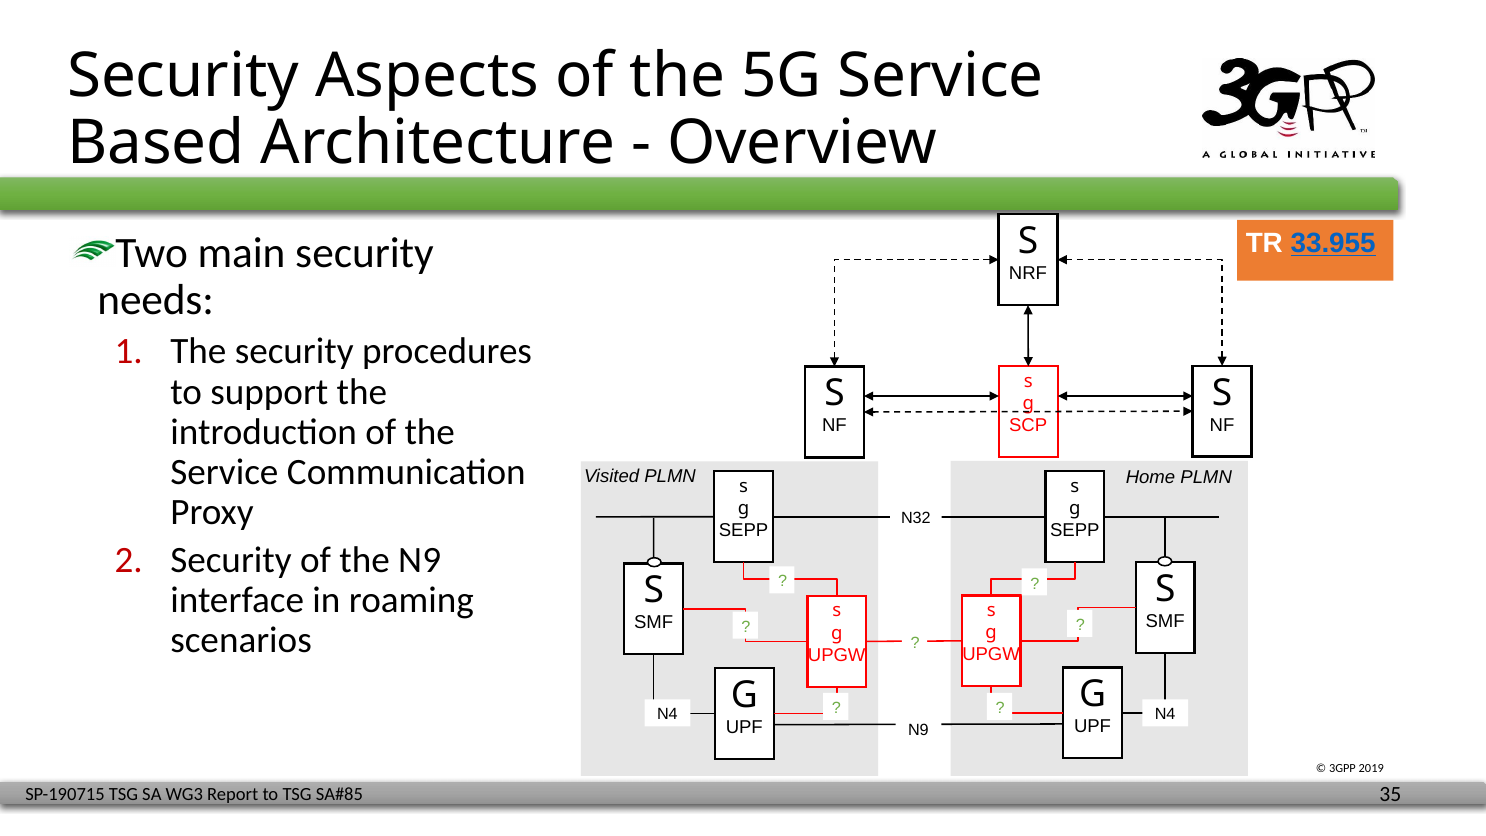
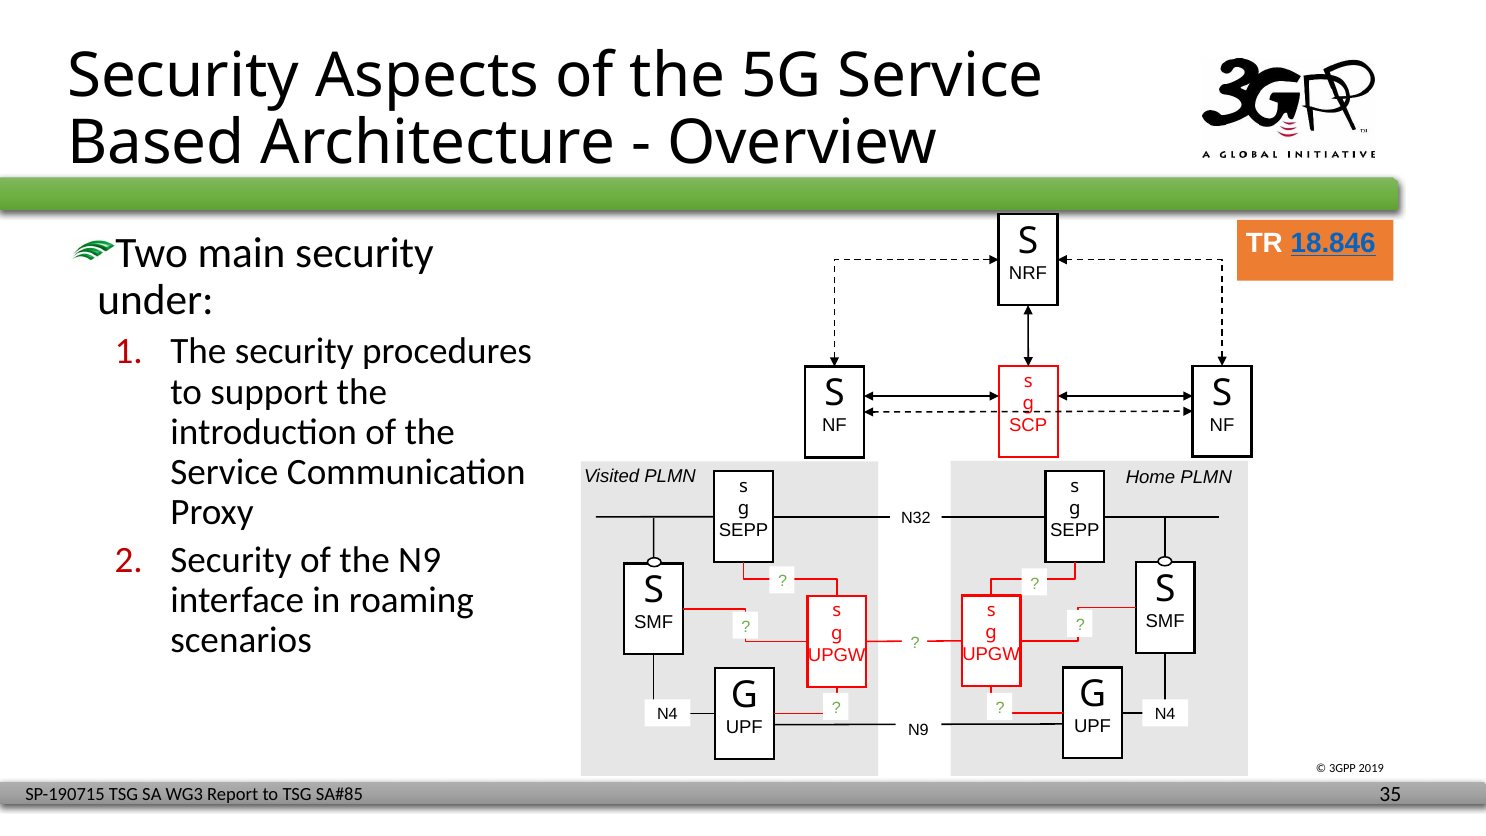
33.955: 33.955 -> 18.846
needs: needs -> under
